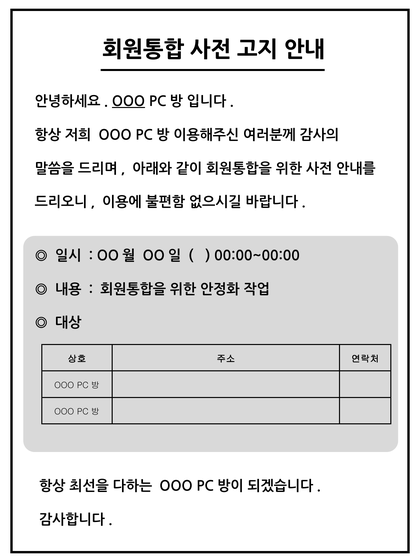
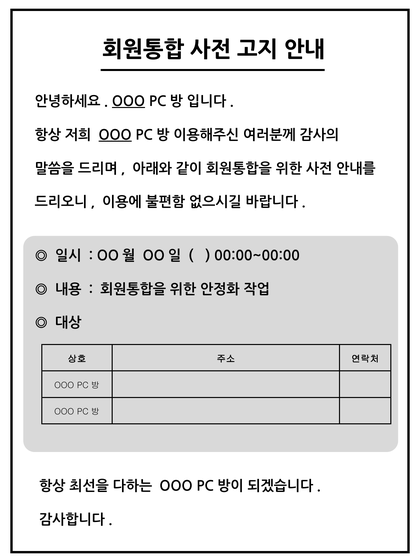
OOO at (115, 135) underline: none -> present
